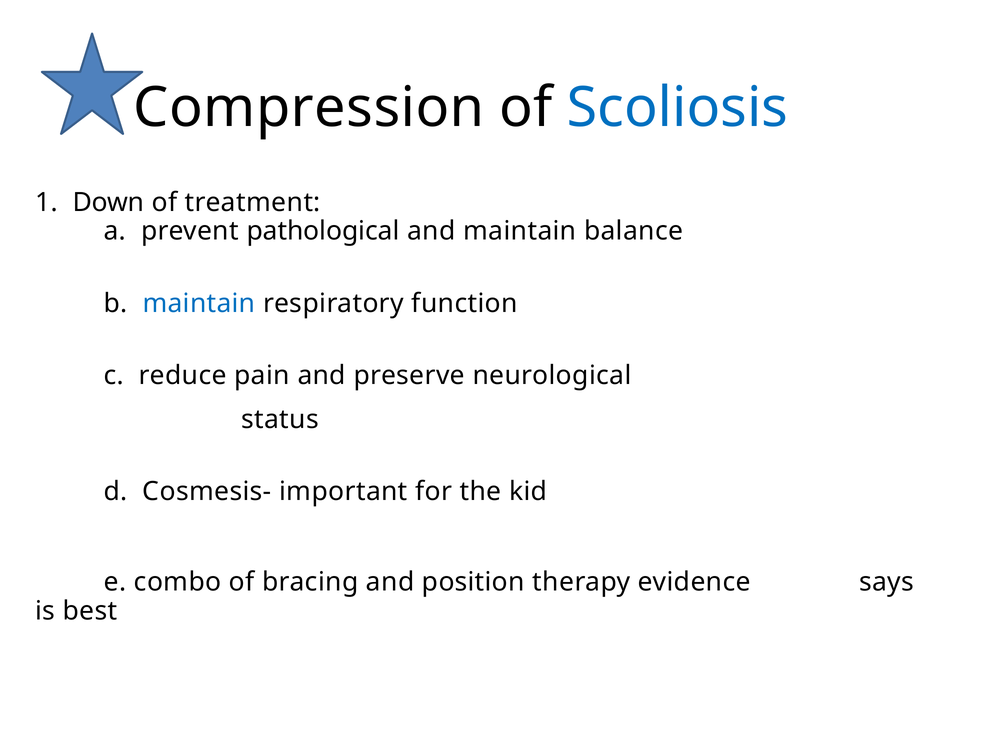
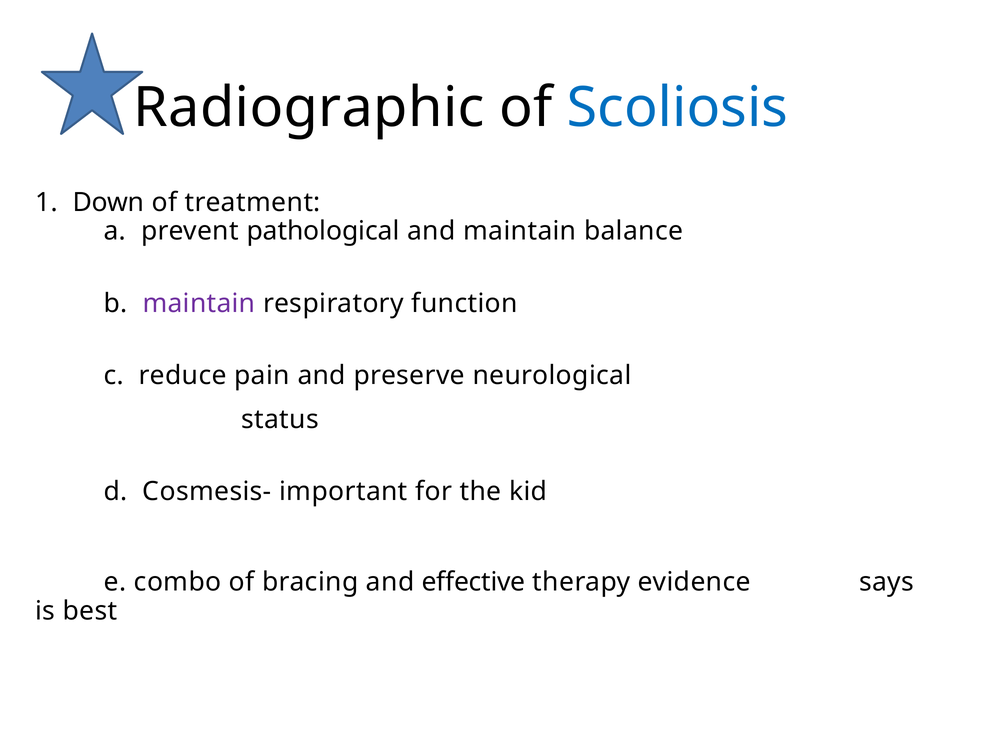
Compression: Compression -> Radiographic
maintain at (199, 303) colour: blue -> purple
position: position -> effective
